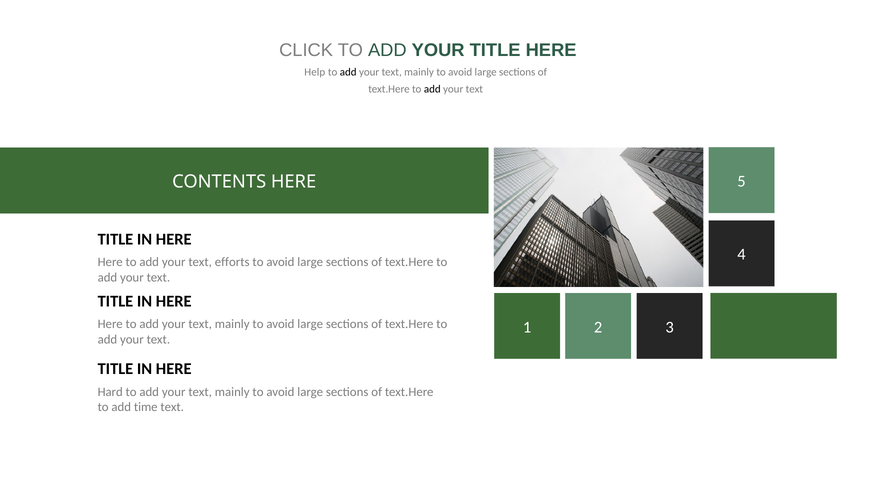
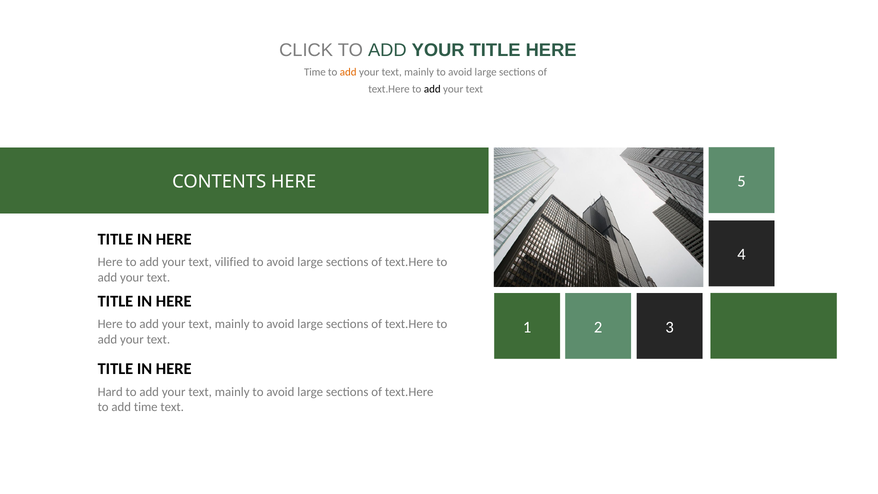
Help at (315, 72): Help -> Time
add at (348, 72) colour: black -> orange
efforts: efforts -> vilified
